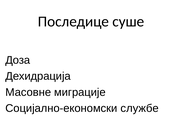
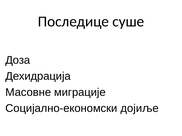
службе: службе -> дојиље
